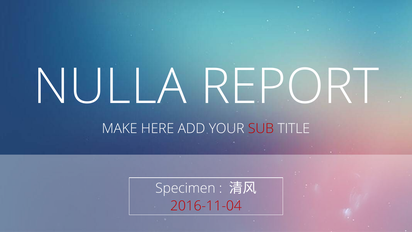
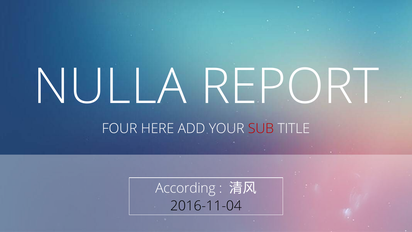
MAKE: MAKE -> FOUR
Specimen: Specimen -> According
2016-11-04 colour: red -> black
